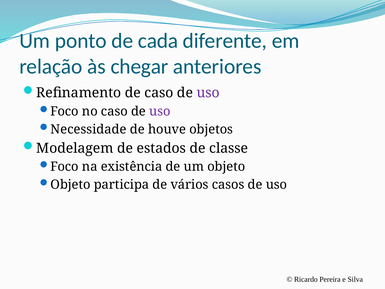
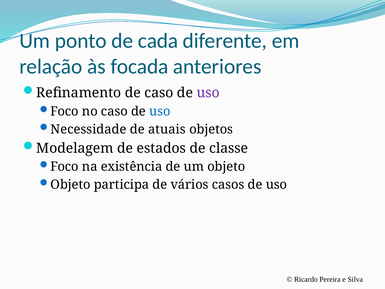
chegar: chegar -> focada
uso at (160, 111) colour: purple -> blue
houve: houve -> atuais
